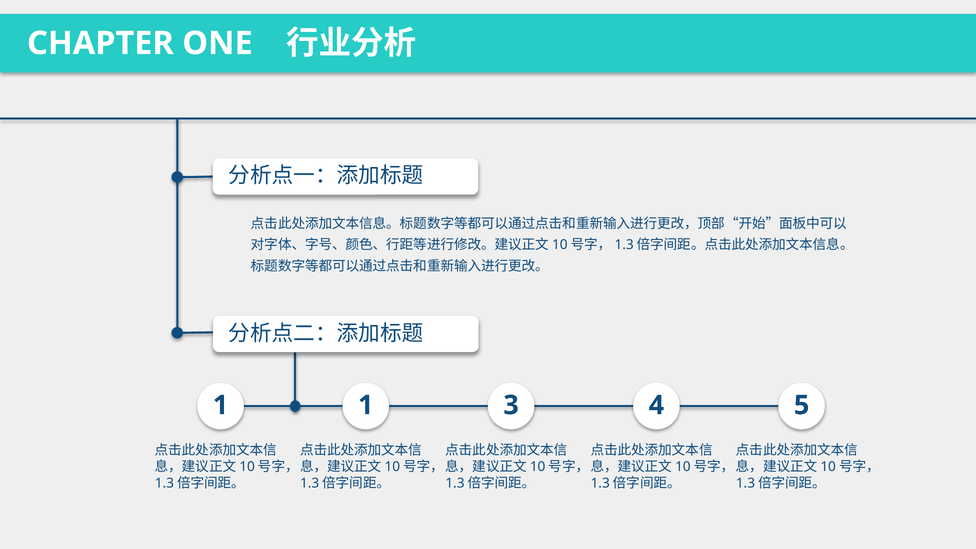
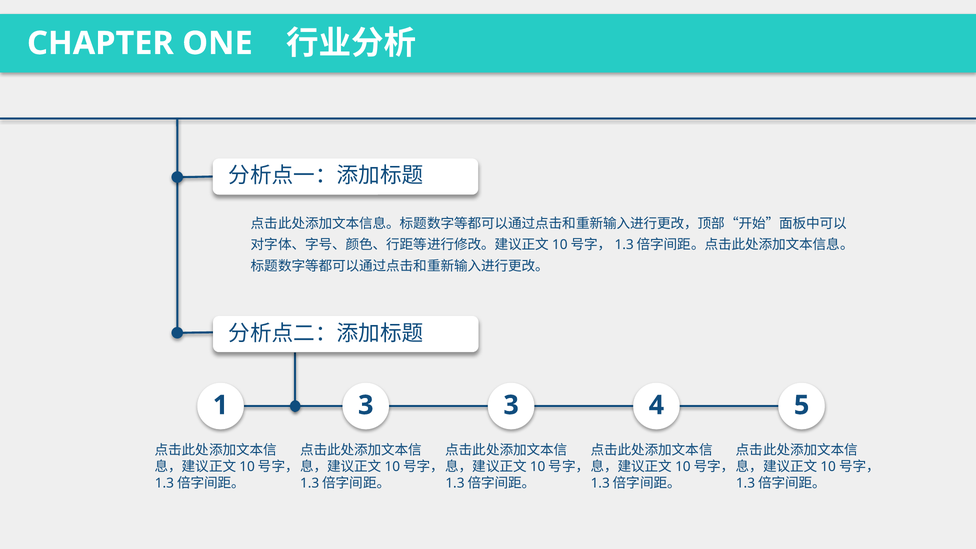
1 1: 1 -> 3
